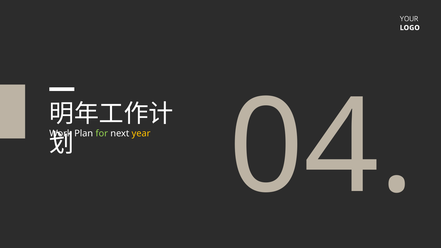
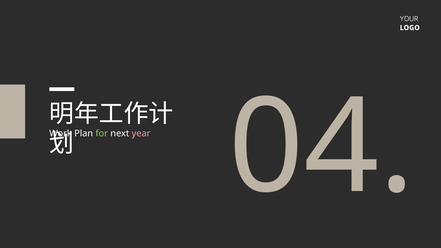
year colour: yellow -> pink
